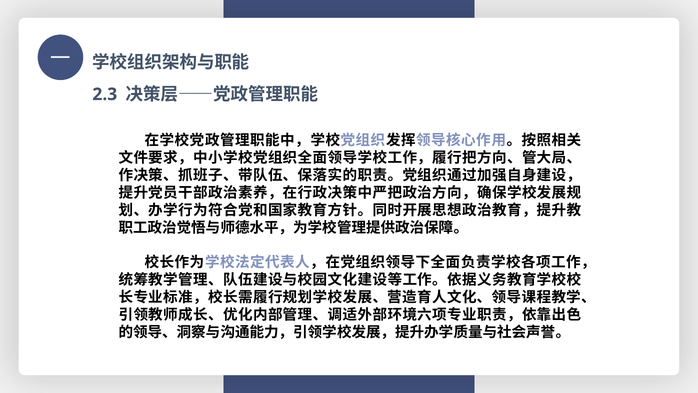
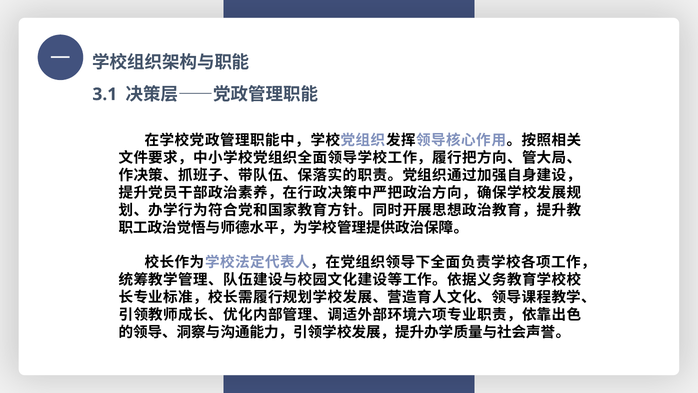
2.3: 2.3 -> 3.1
